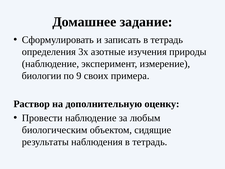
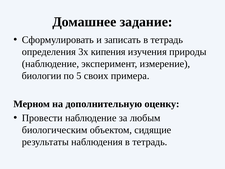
азотные: азотные -> кипения
9: 9 -> 5
Раствор: Раствор -> Мерном
